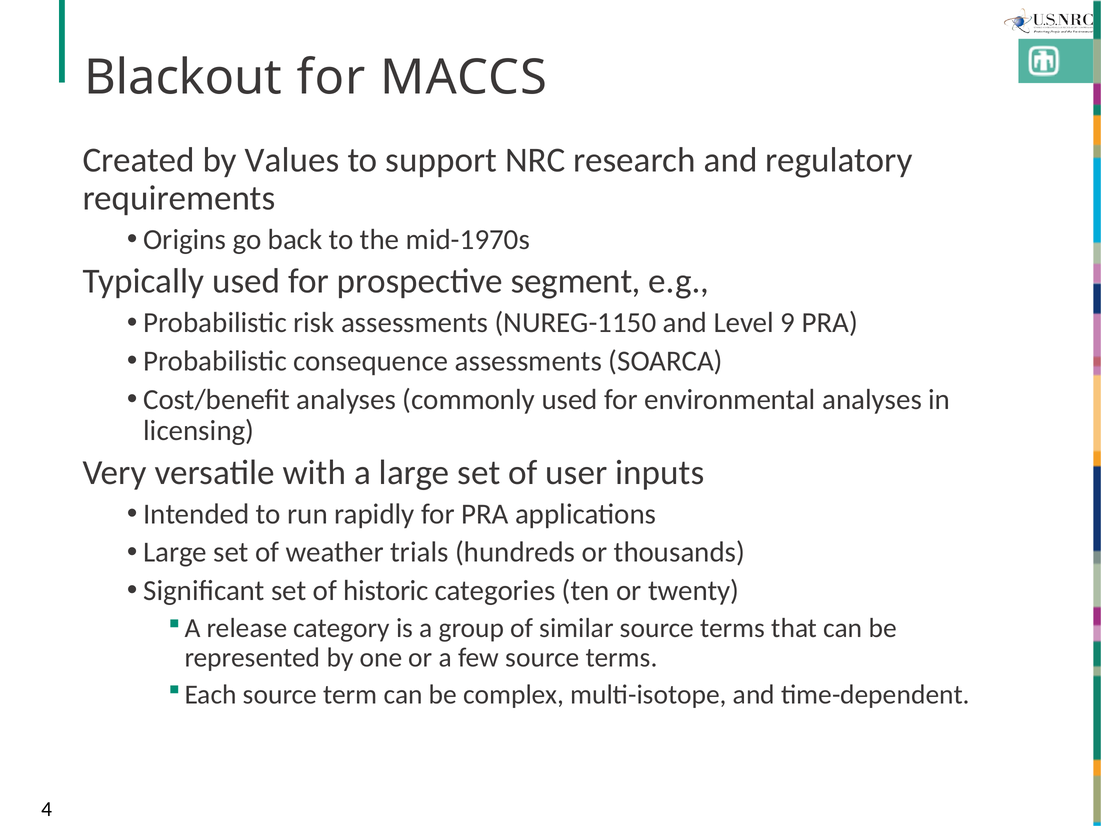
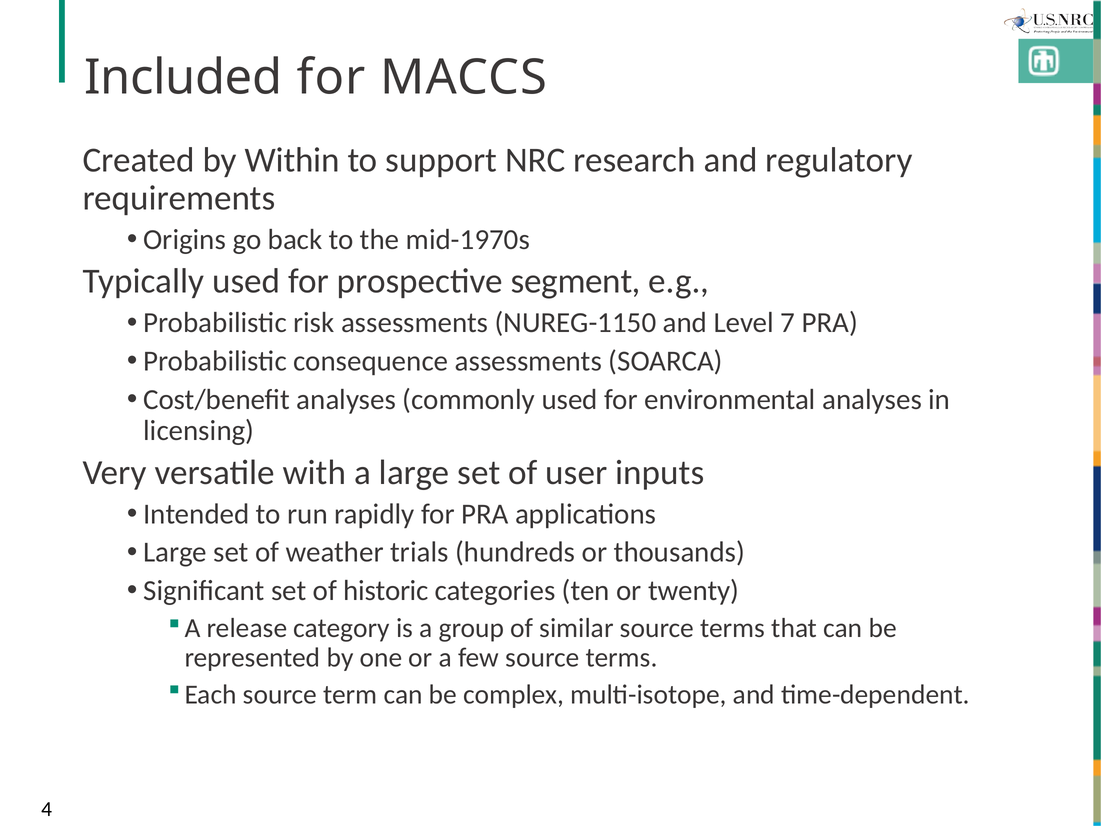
Blackout: Blackout -> Included
Values: Values -> Within
9: 9 -> 7
